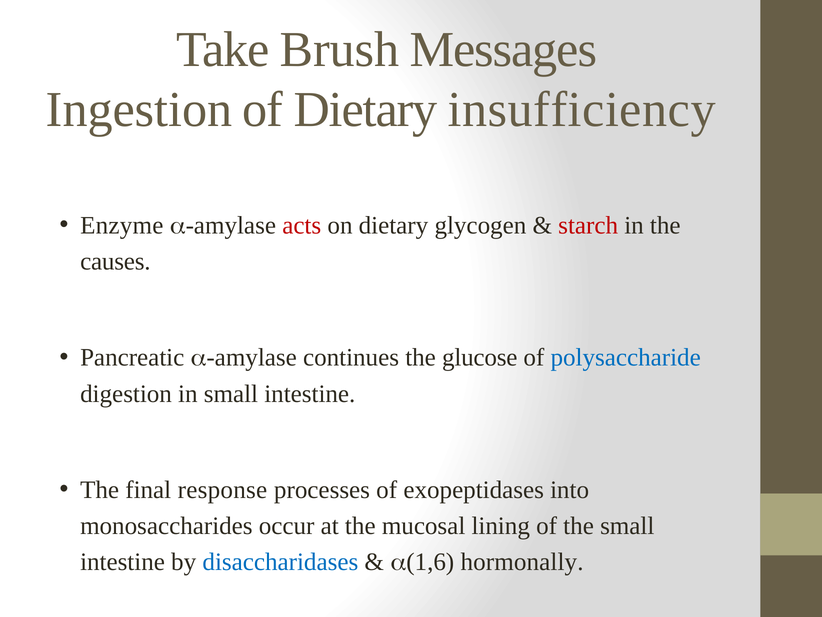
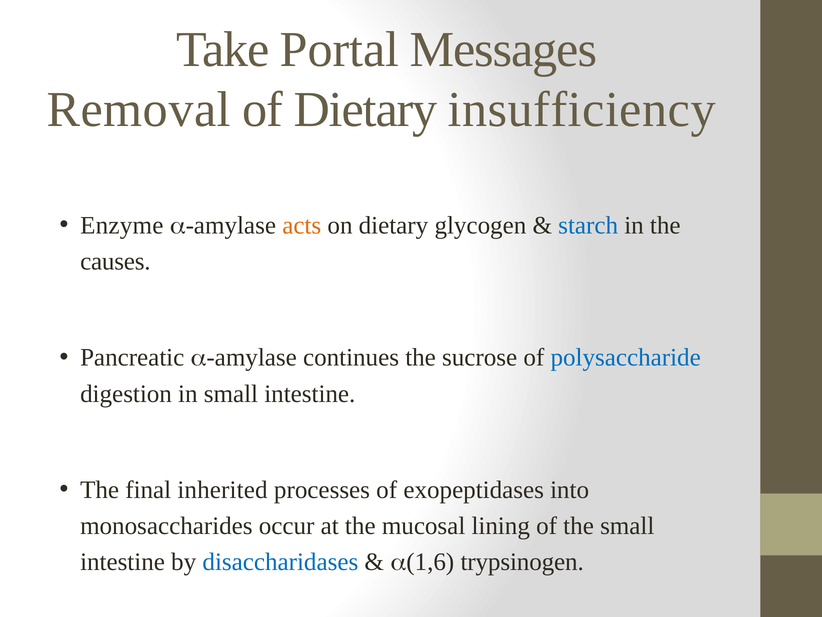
Brush: Brush -> Portal
Ingestion: Ingestion -> Removal
acts colour: red -> orange
starch colour: red -> blue
glucose: glucose -> sucrose
response: response -> inherited
hormonally: hormonally -> trypsinogen
